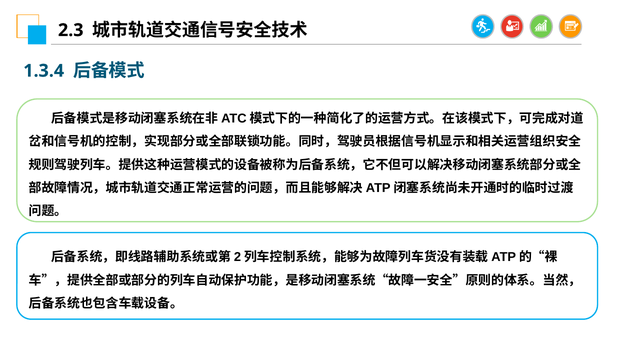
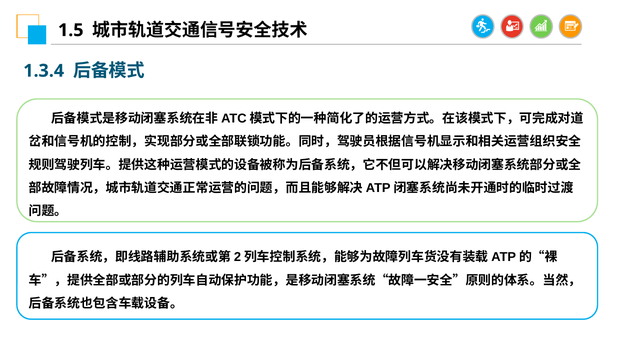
2.3: 2.3 -> 1.5
